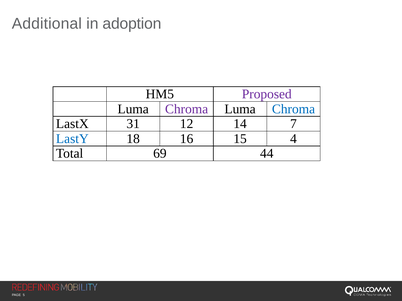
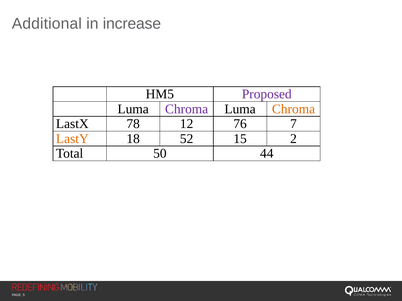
adoption: adoption -> increase
Chroma at (294, 109) colour: blue -> orange
31: 31 -> 78
14: 14 -> 76
LastY colour: blue -> orange
16: 16 -> 52
4: 4 -> 2
69: 69 -> 50
